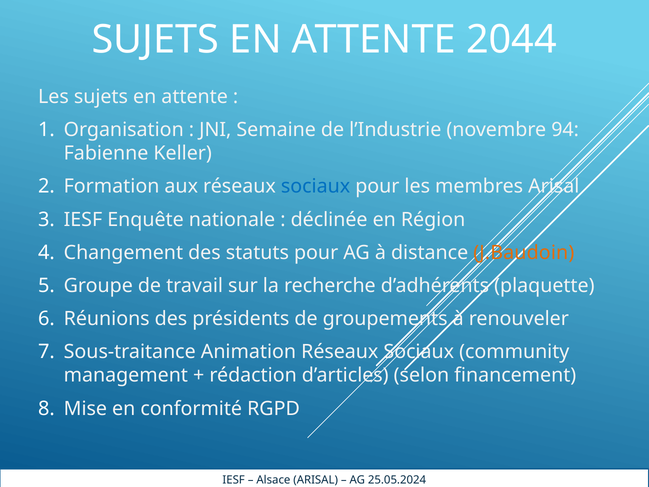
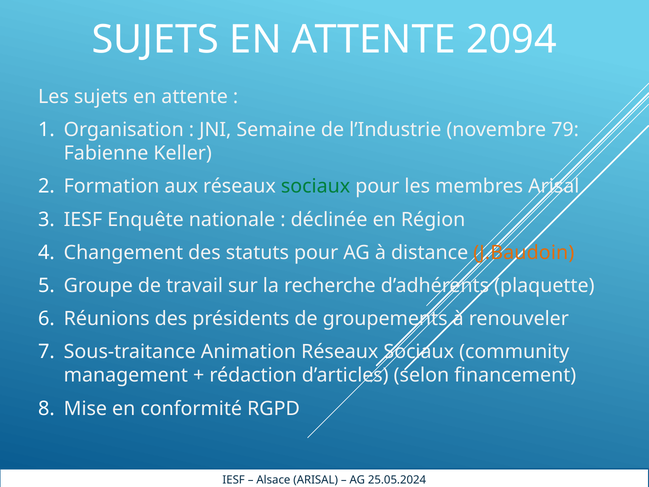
2044: 2044 -> 2094
94: 94 -> 79
sociaux at (316, 186) colour: blue -> green
